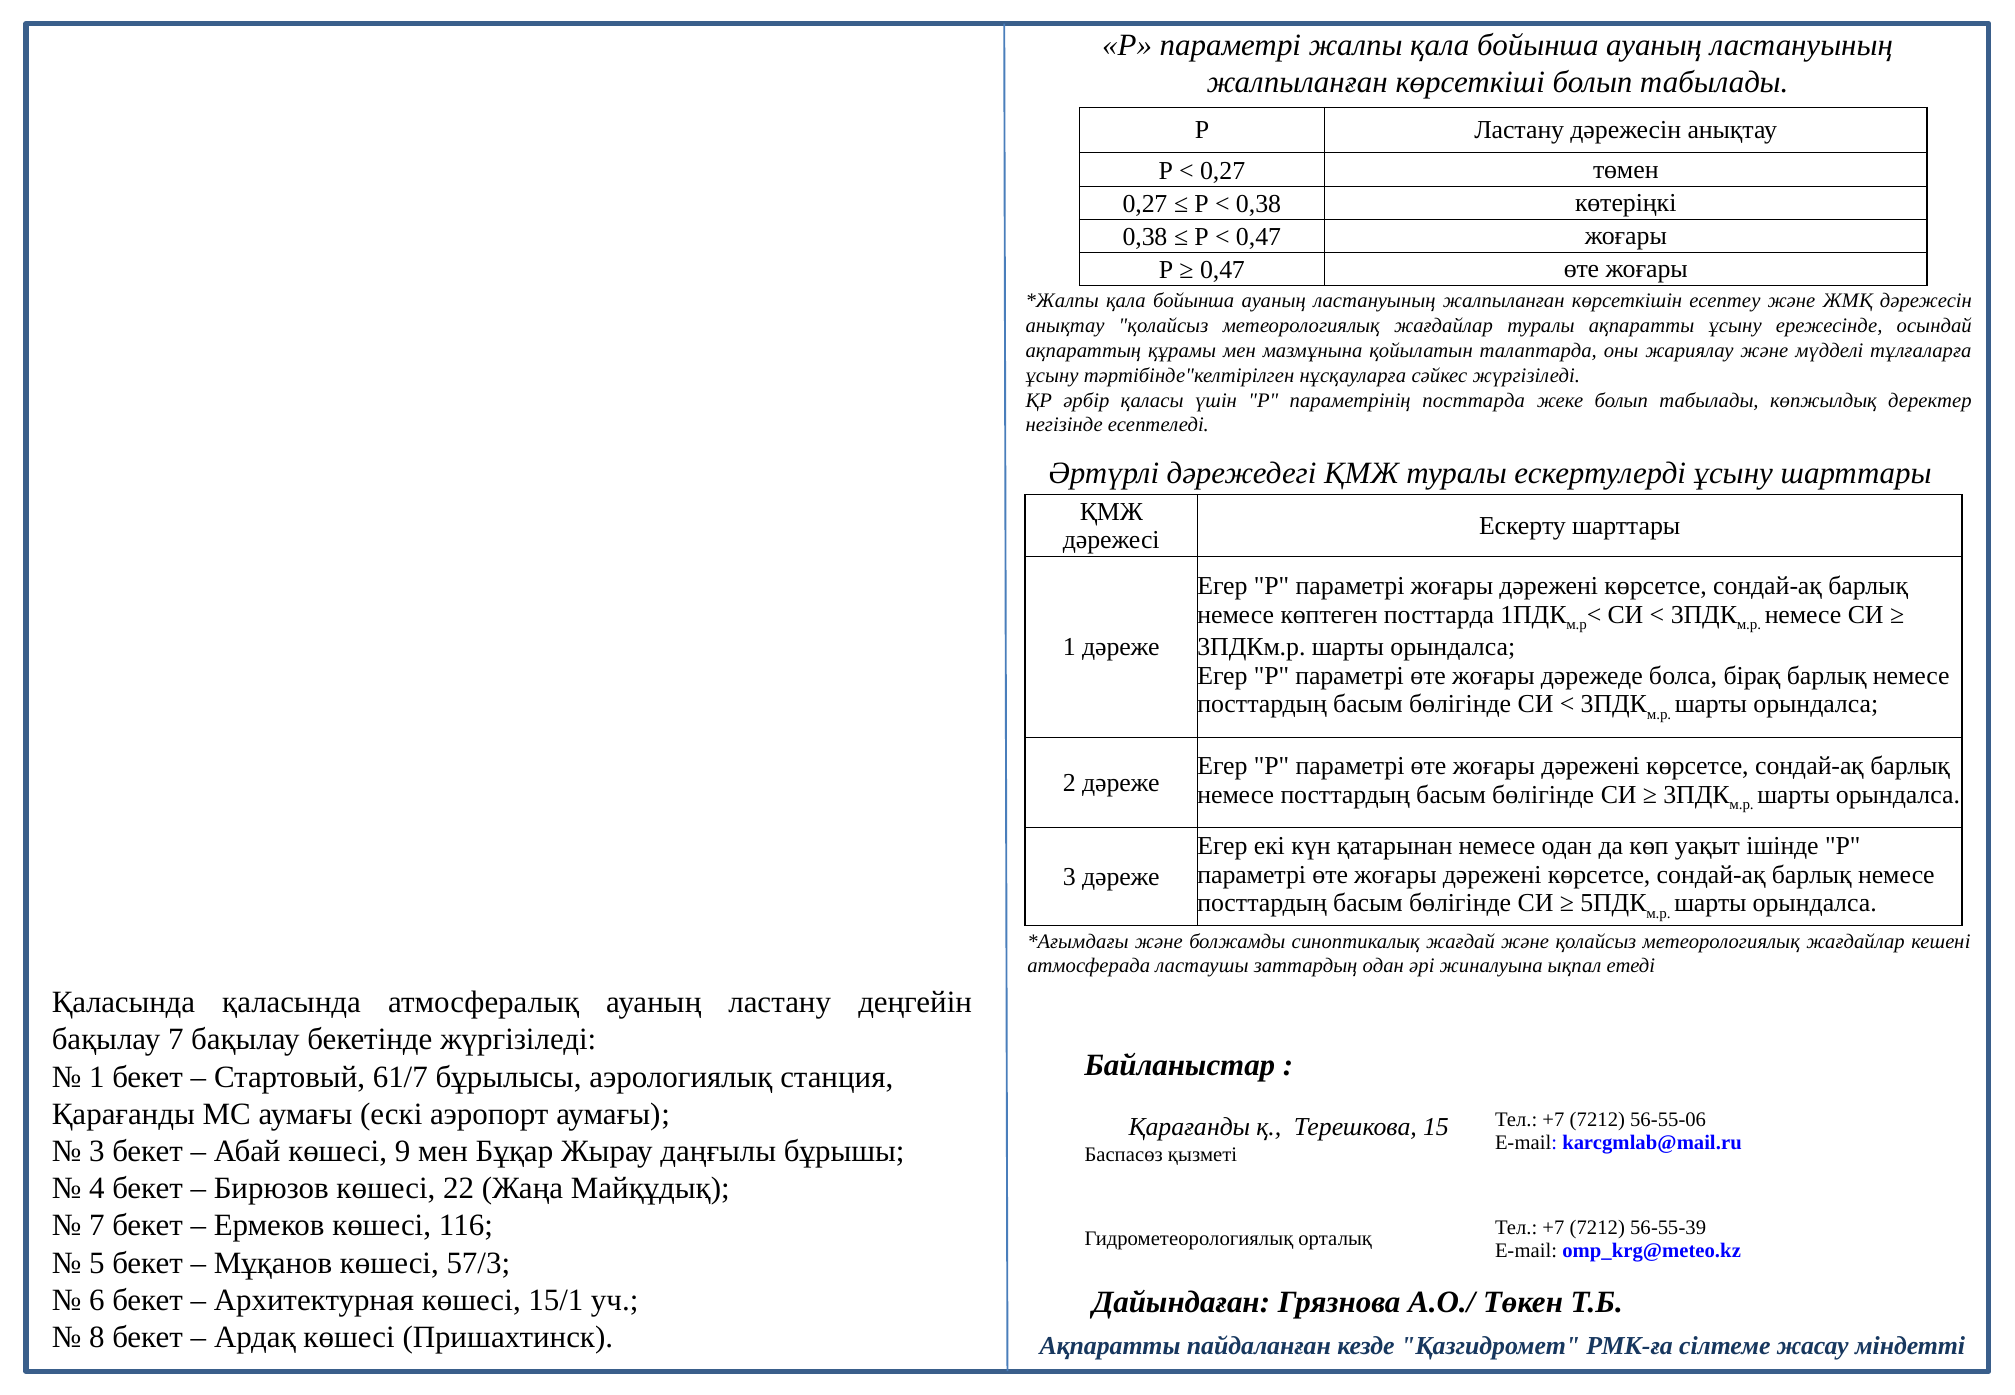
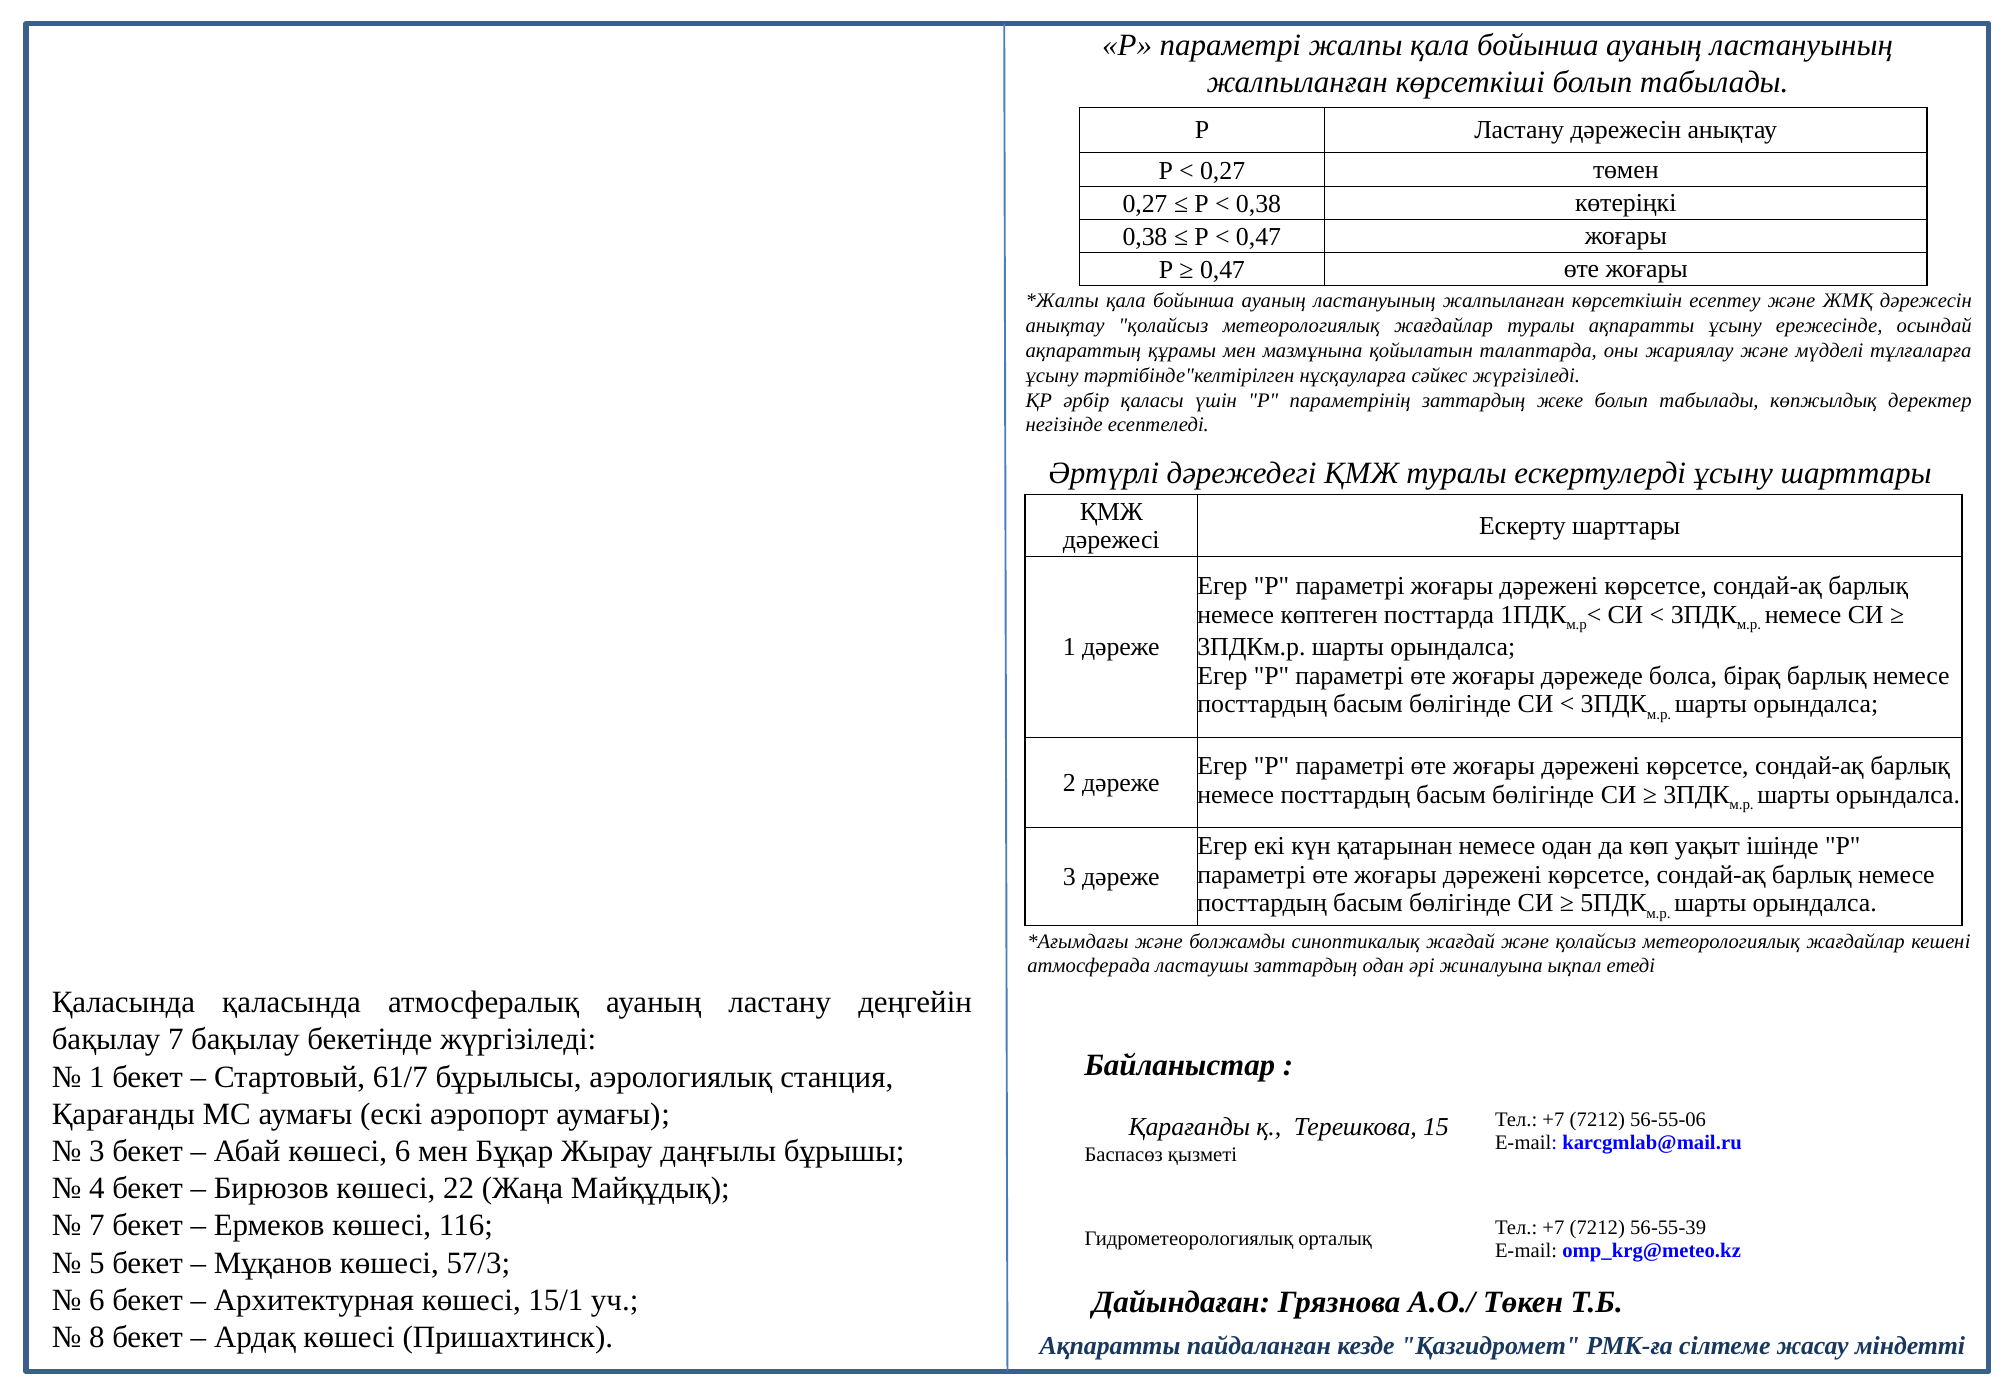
параметрінің посттарда: посттарда -> заттардың
көшесі 9: 9 -> 6
